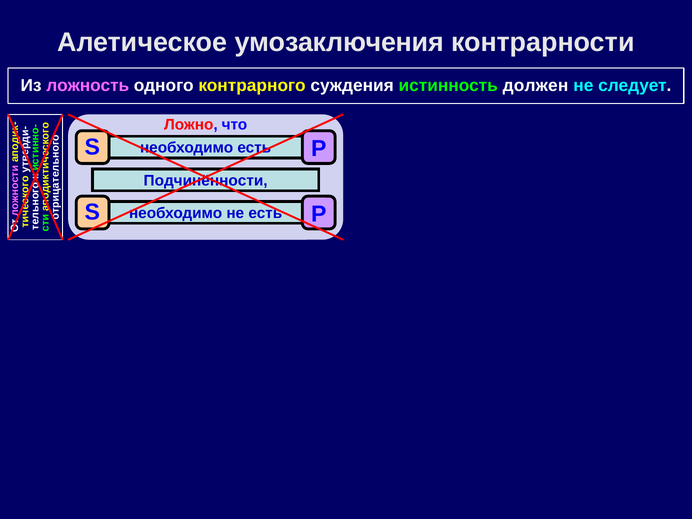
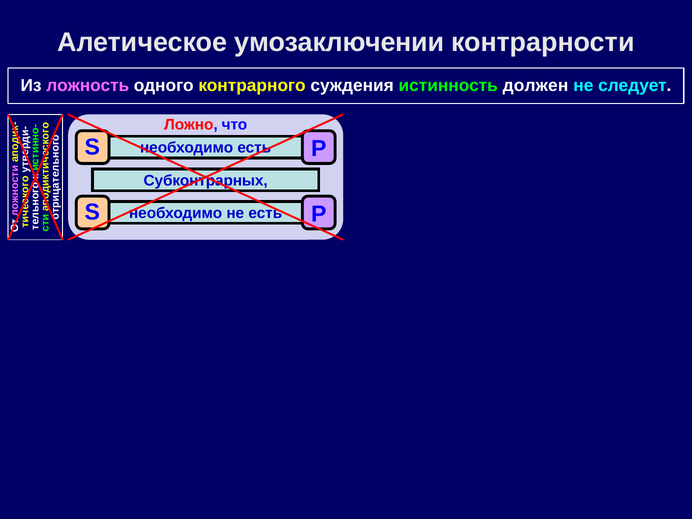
умозаключения: умозаключения -> умозаключении
Подчинённости: Подчинённости -> Субконтрарных
